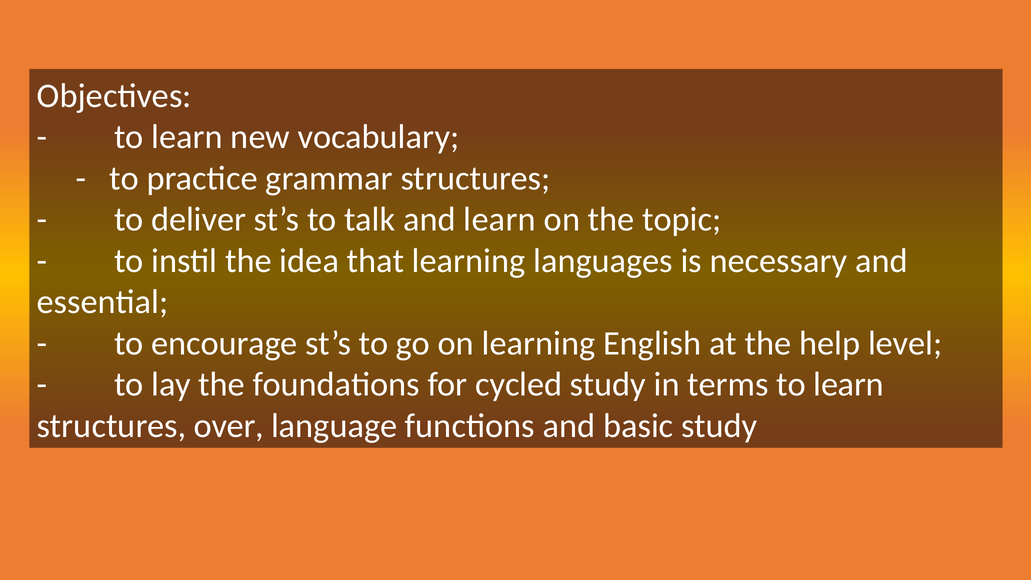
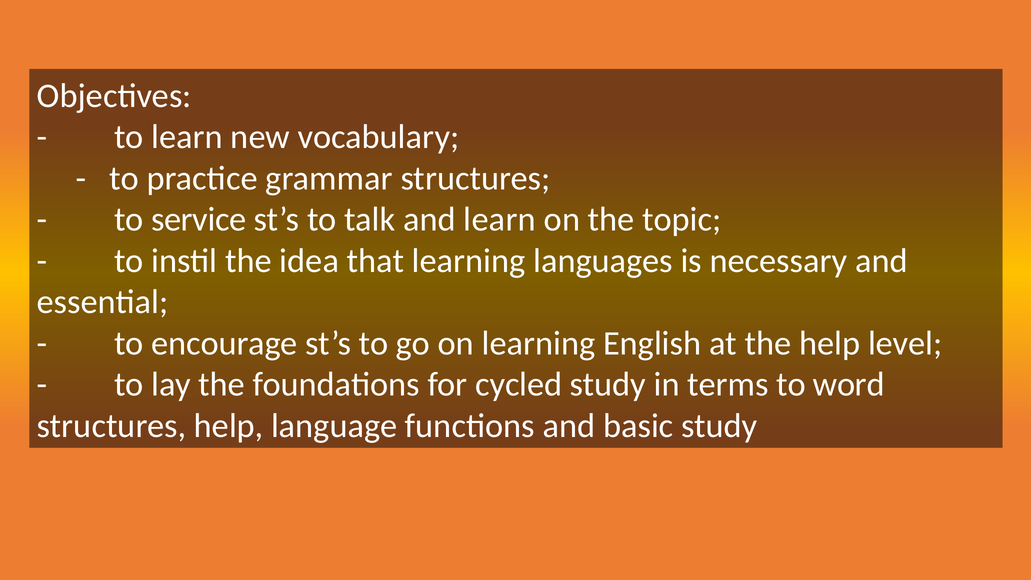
deliver: deliver -> service
terms to learn: learn -> word
structures over: over -> help
